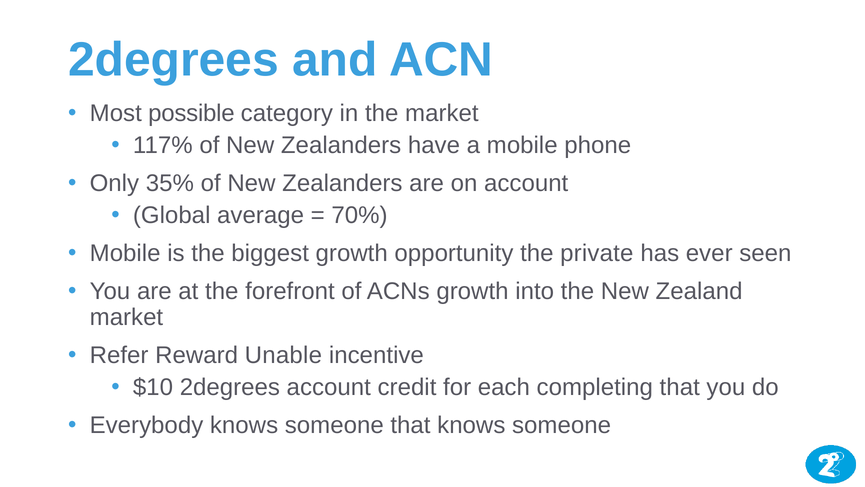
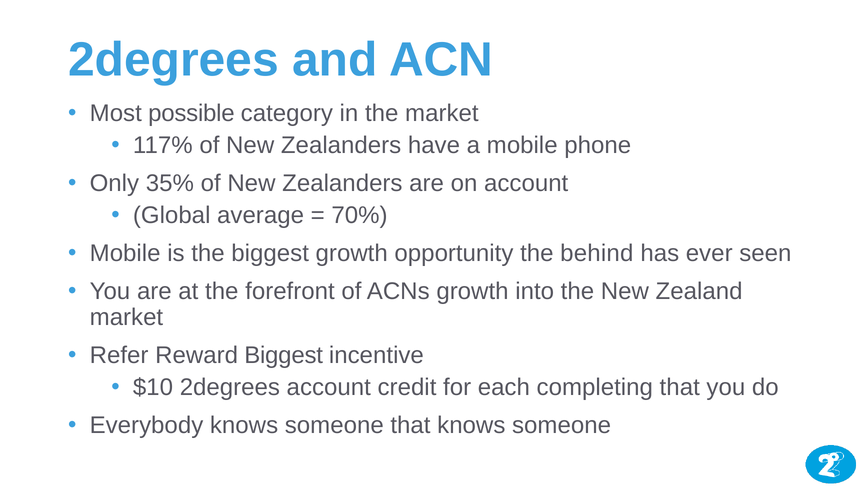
private: private -> behind
Reward Unable: Unable -> Biggest
